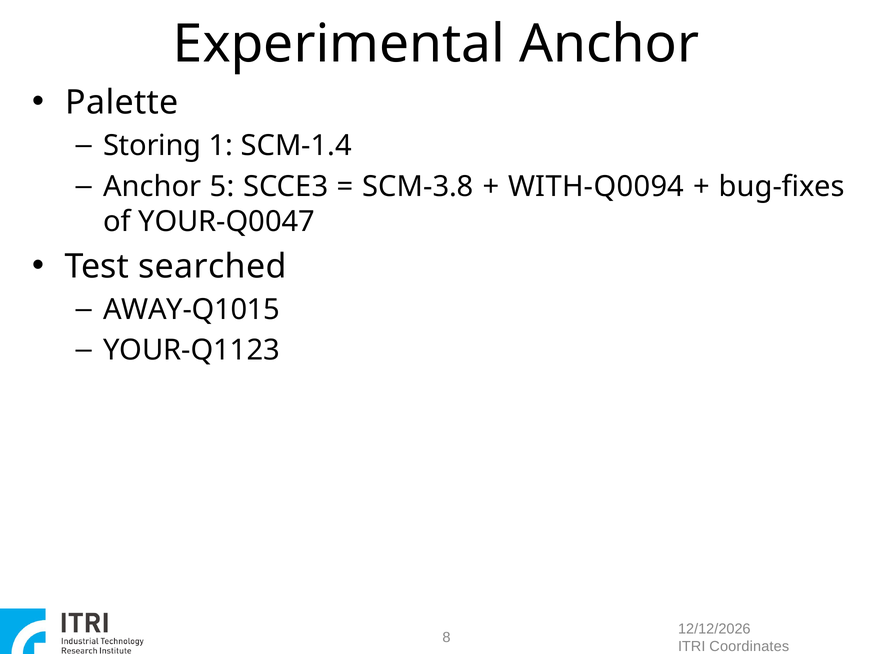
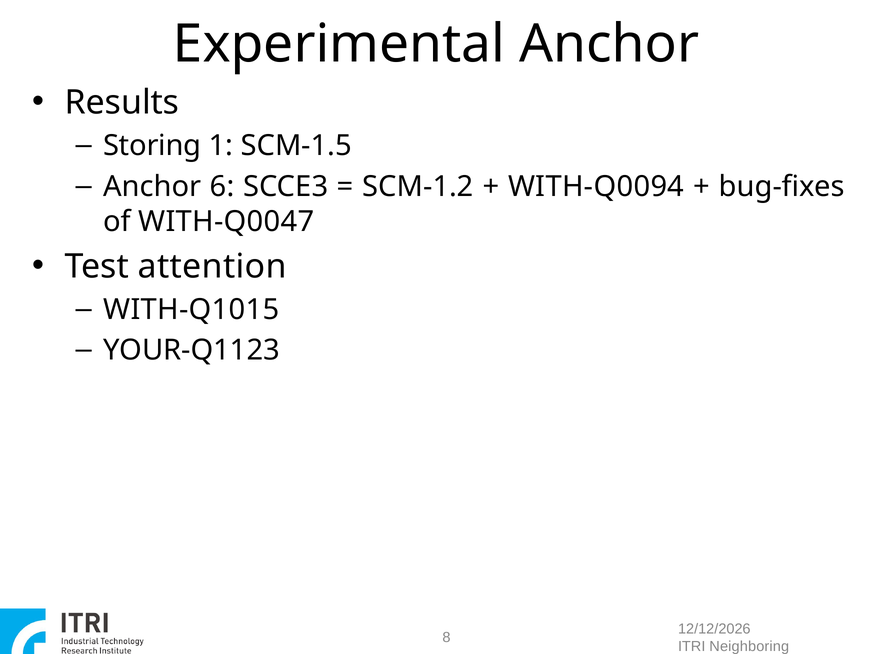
Palette: Palette -> Results
SCM-1.4: SCM-1.4 -> SCM-1.5
5: 5 -> 6
SCM-3.8: SCM-3.8 -> SCM-1.2
YOUR-Q0047: YOUR-Q0047 -> WITH-Q0047
searched: searched -> attention
AWAY-Q1015: AWAY-Q1015 -> WITH-Q1015
Coordinates: Coordinates -> Neighboring
